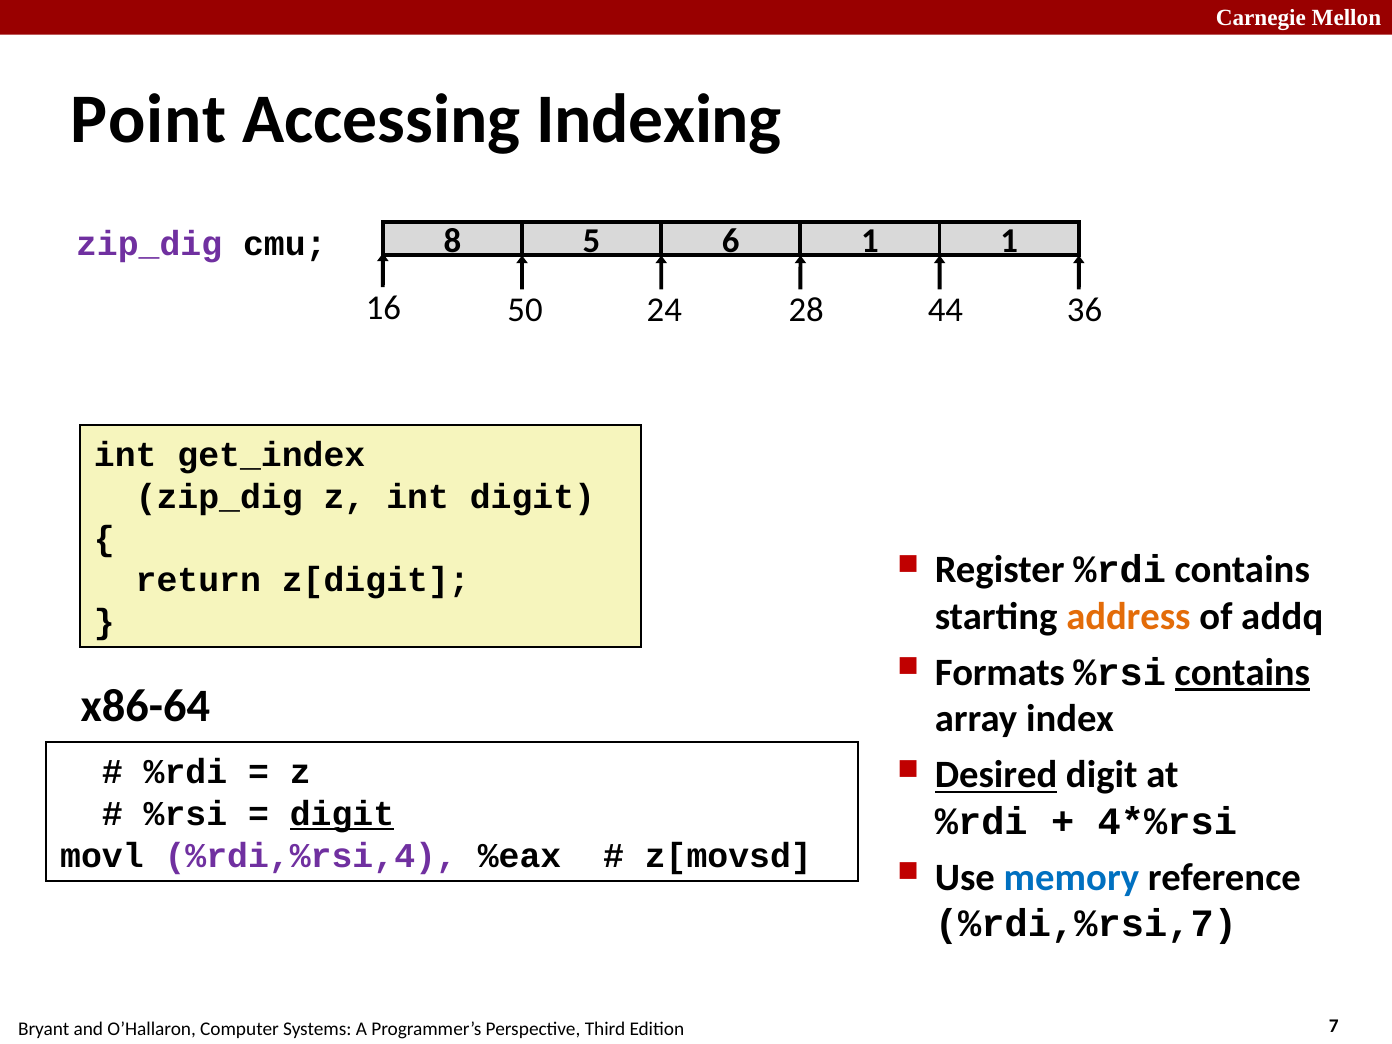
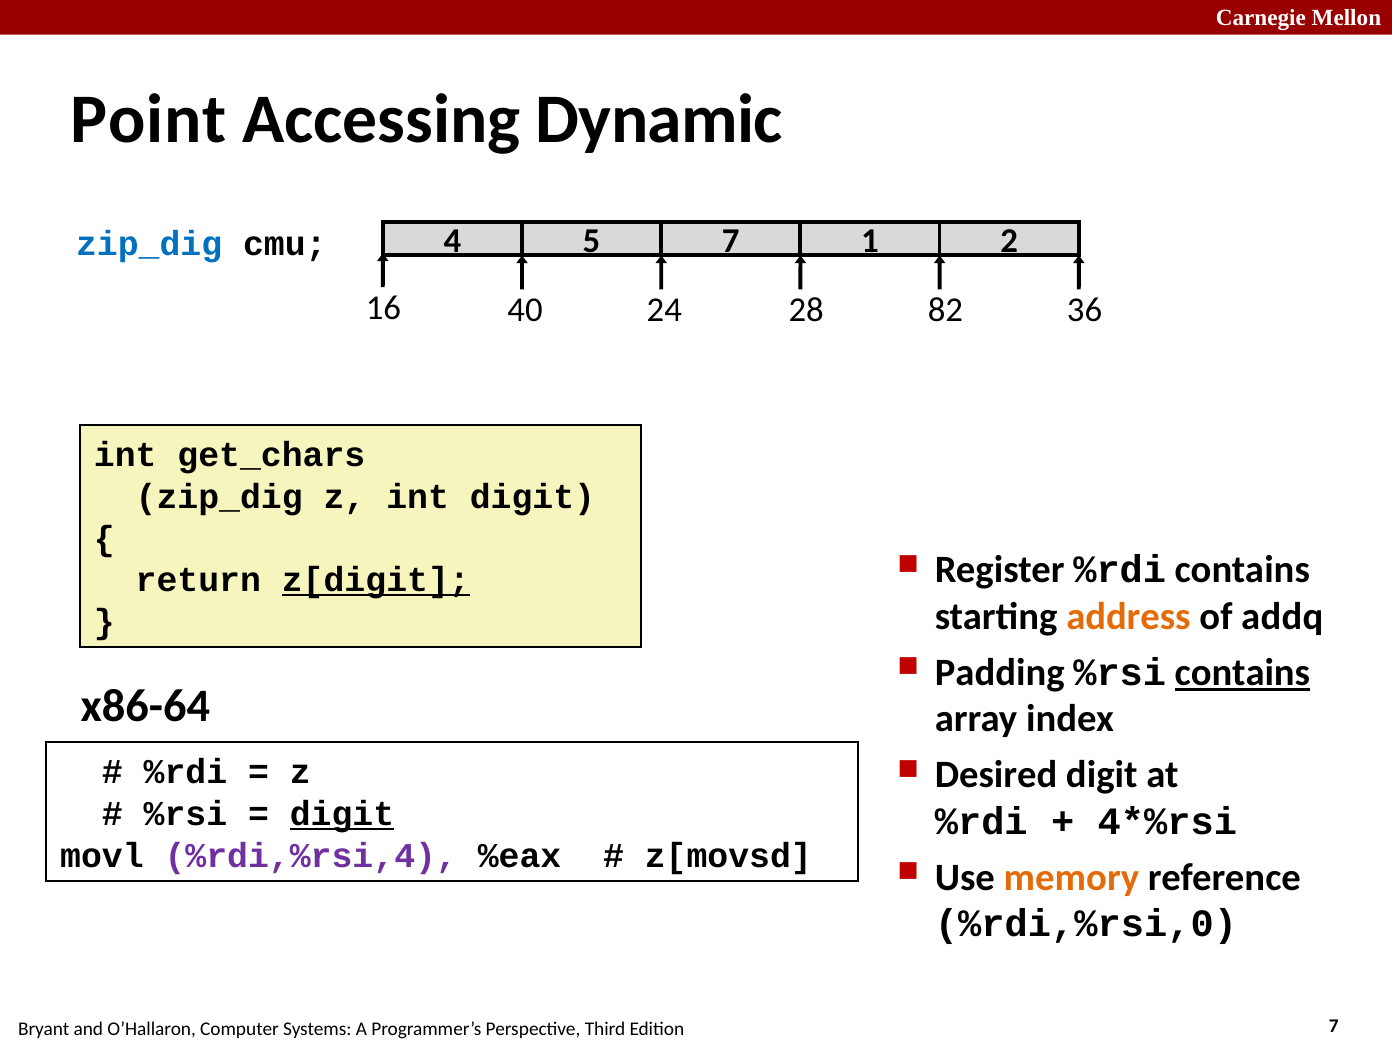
Indexing: Indexing -> Dynamic
zip_dig at (149, 244) colour: purple -> blue
8: 8 -> 4
5 6: 6 -> 7
1 1: 1 -> 2
50: 50 -> 40
44: 44 -> 82
get_index: get_index -> get_chars
z[digit underline: none -> present
Formats: Formats -> Padding
Desired underline: present -> none
memory colour: blue -> orange
%rdi,%rsi,7: %rdi,%rsi,7 -> %rdi,%rsi,0
